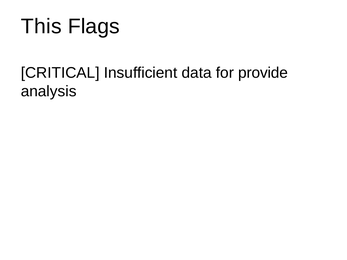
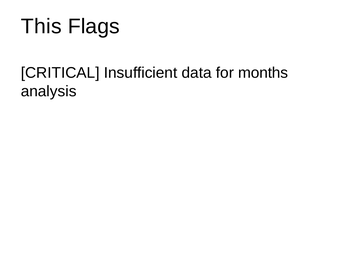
provide: provide -> months
